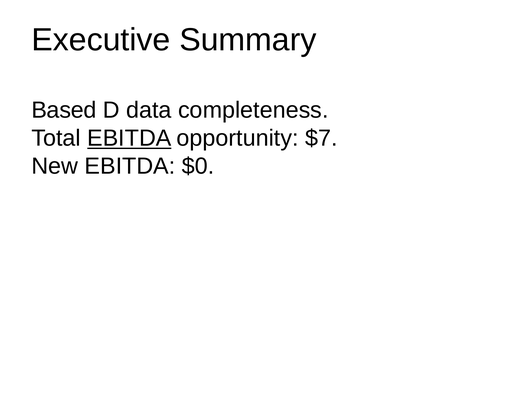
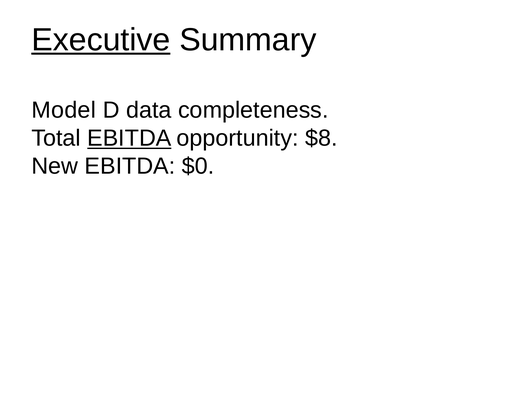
Executive underline: none -> present
Based: Based -> Model
$7: $7 -> $8
